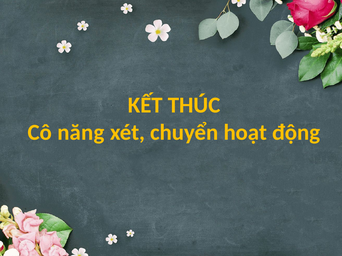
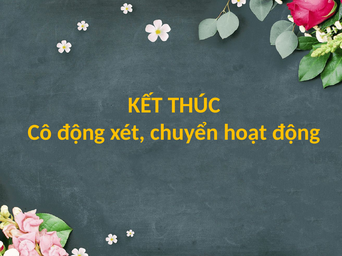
Cô năng: năng -> động
